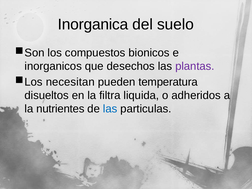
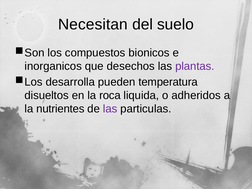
Inorganica: Inorganica -> Necesitan
necesitan: necesitan -> desarrolla
filtra: filtra -> roca
las at (110, 109) colour: blue -> purple
